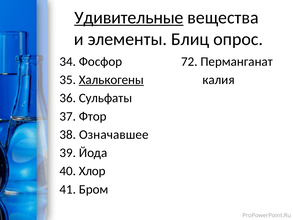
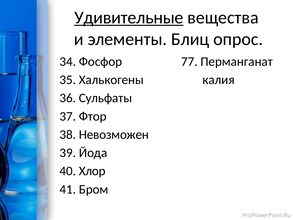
72: 72 -> 77
Халькогены underline: present -> none
Означавшее: Означавшее -> Невозможен
